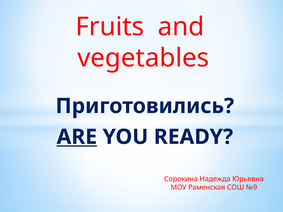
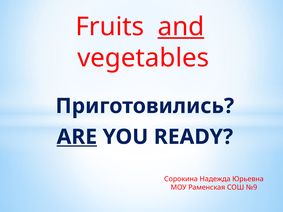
and underline: none -> present
